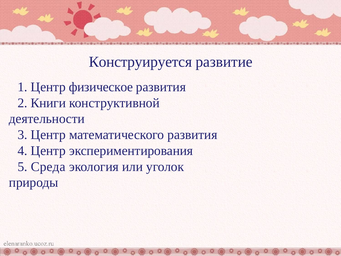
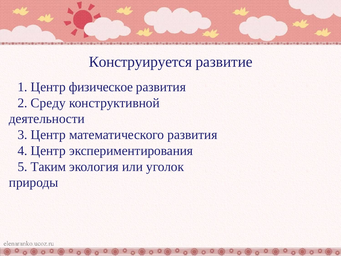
Книги: Книги -> Среду
Среда: Среда -> Таким
